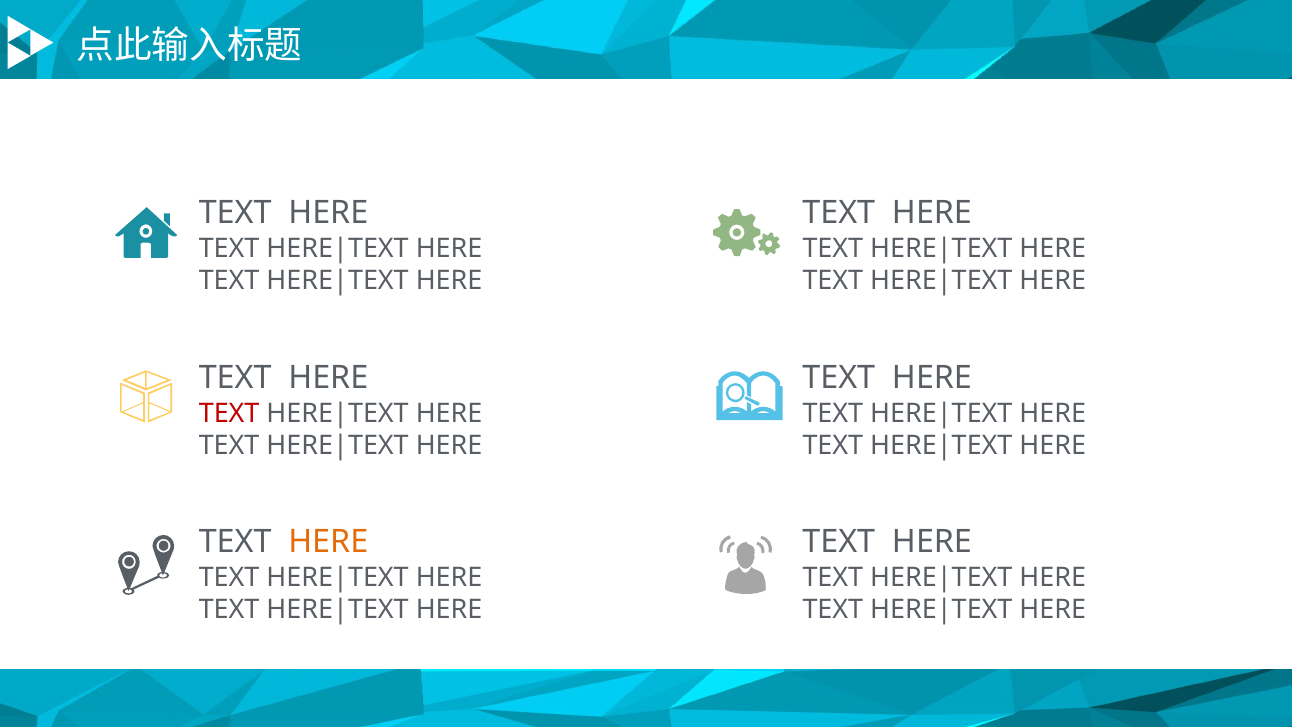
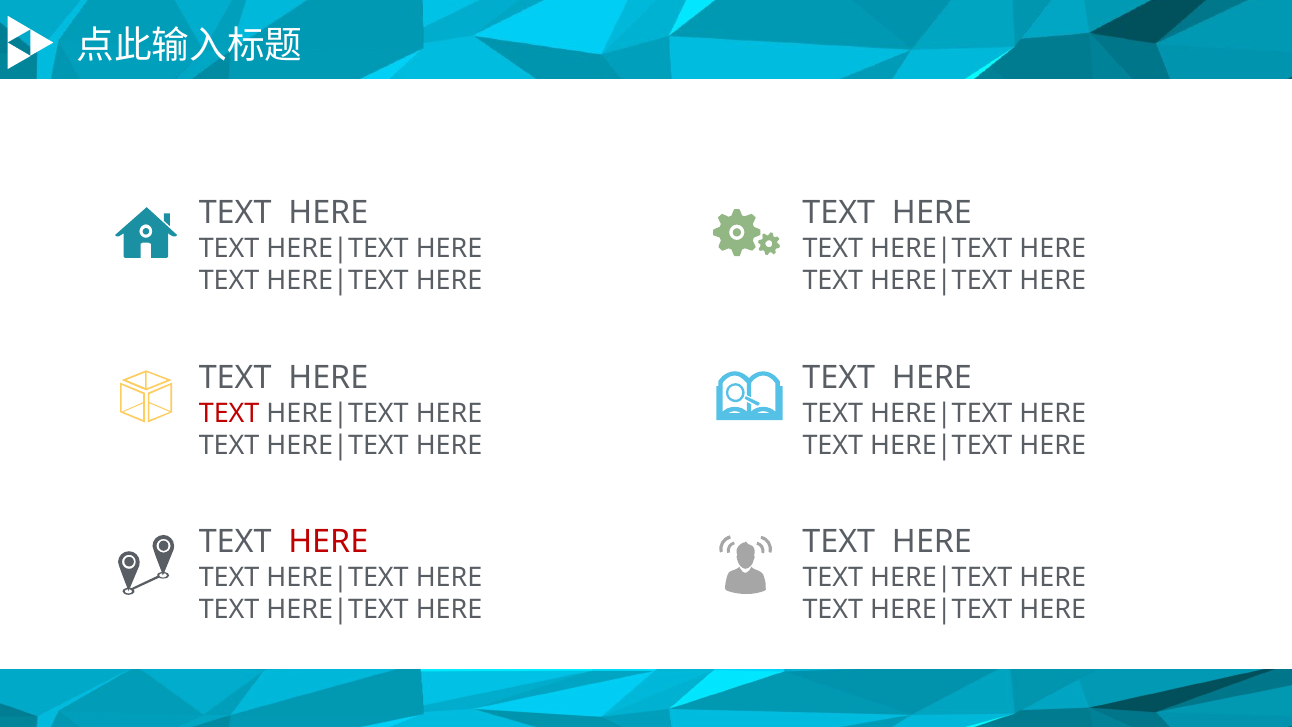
HERE at (328, 542) colour: orange -> red
